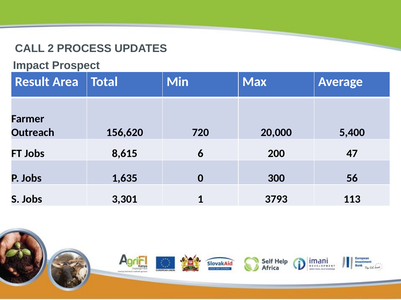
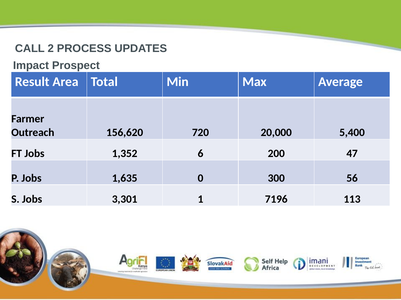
8,615: 8,615 -> 1,352
3793: 3793 -> 7196
